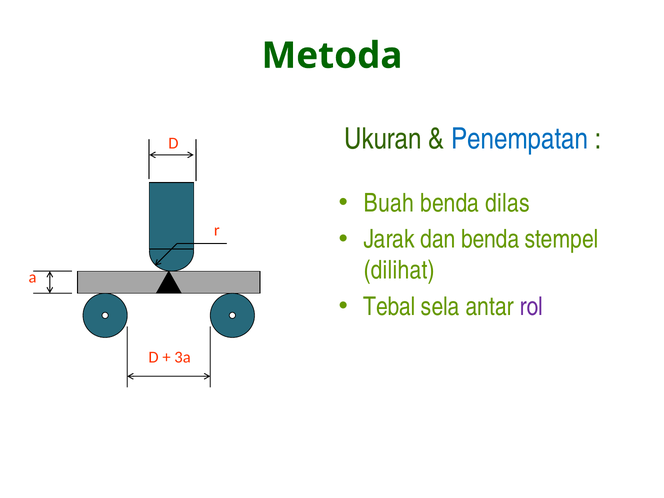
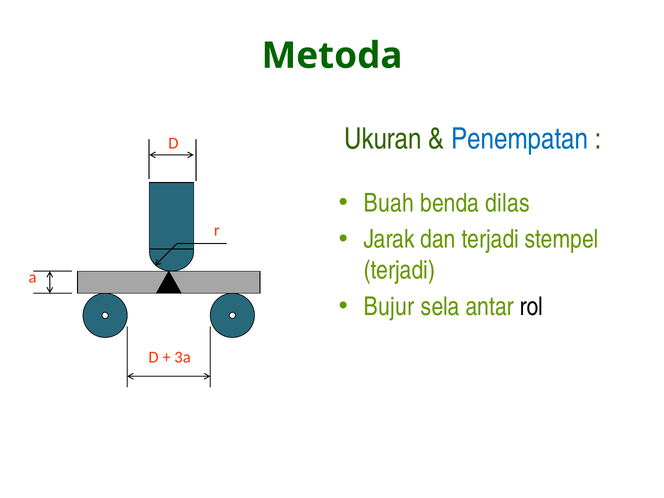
dan benda: benda -> terjadi
dilihat at (399, 270): dilihat -> terjadi
Tebal: Tebal -> Bujur
rol colour: purple -> black
